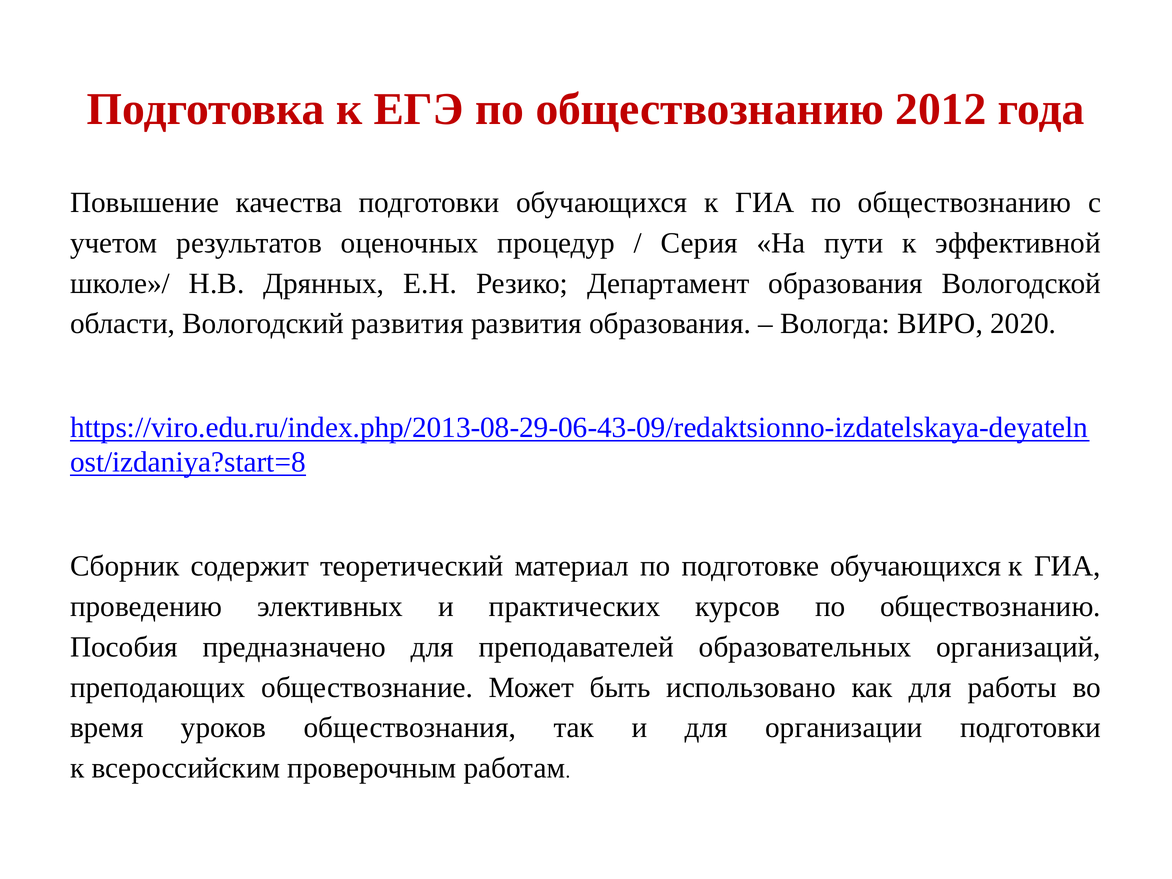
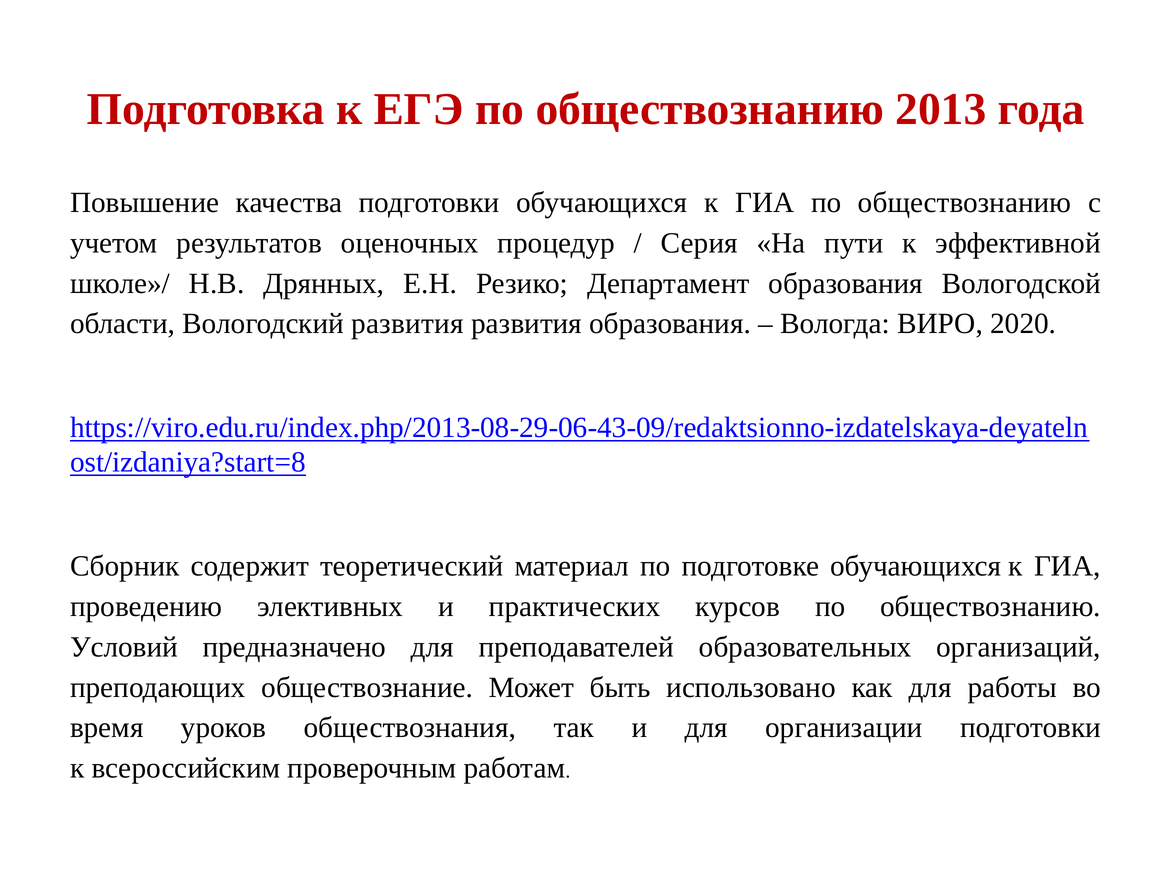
2012: 2012 -> 2013
Пособия: Пособия -> Условий
